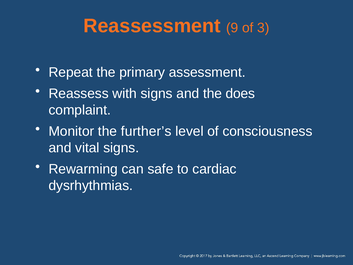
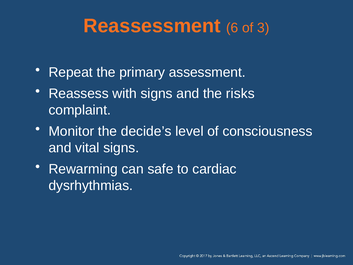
9: 9 -> 6
does: does -> risks
further’s: further’s -> decide’s
